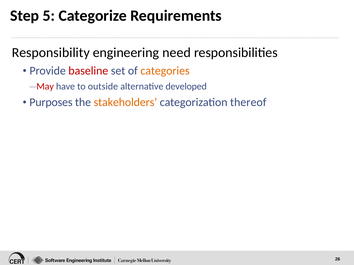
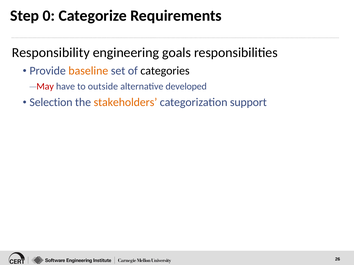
5: 5 -> 0
need: need -> goals
baseline colour: red -> orange
categories colour: orange -> black
Purposes: Purposes -> Selection
thereof: thereof -> support
